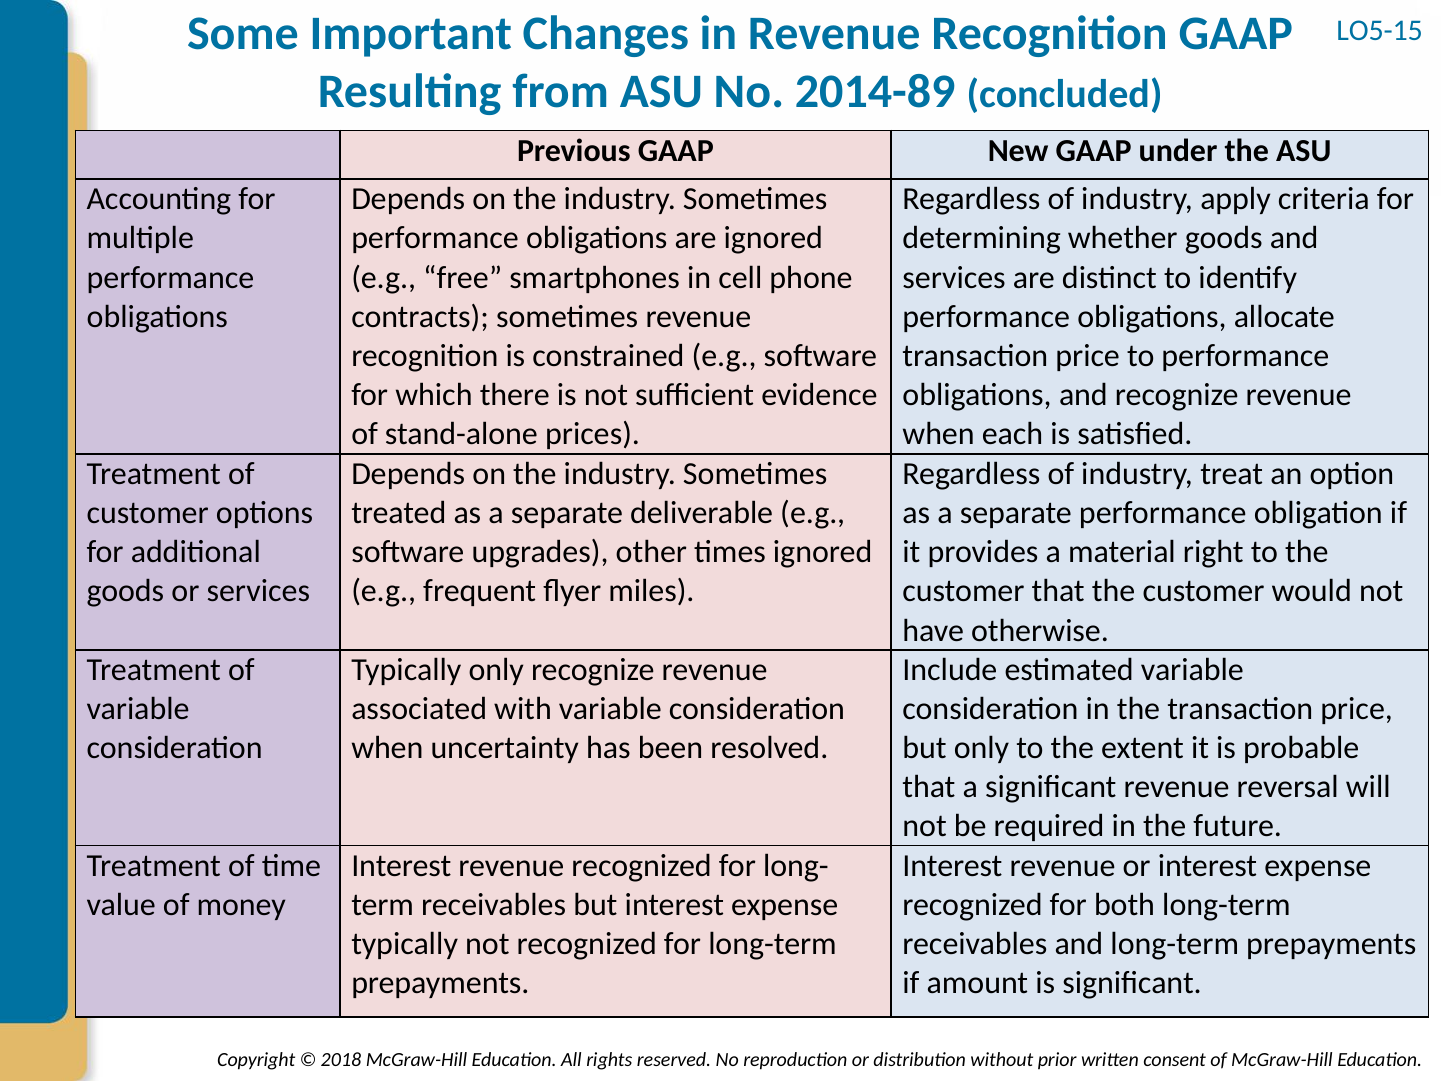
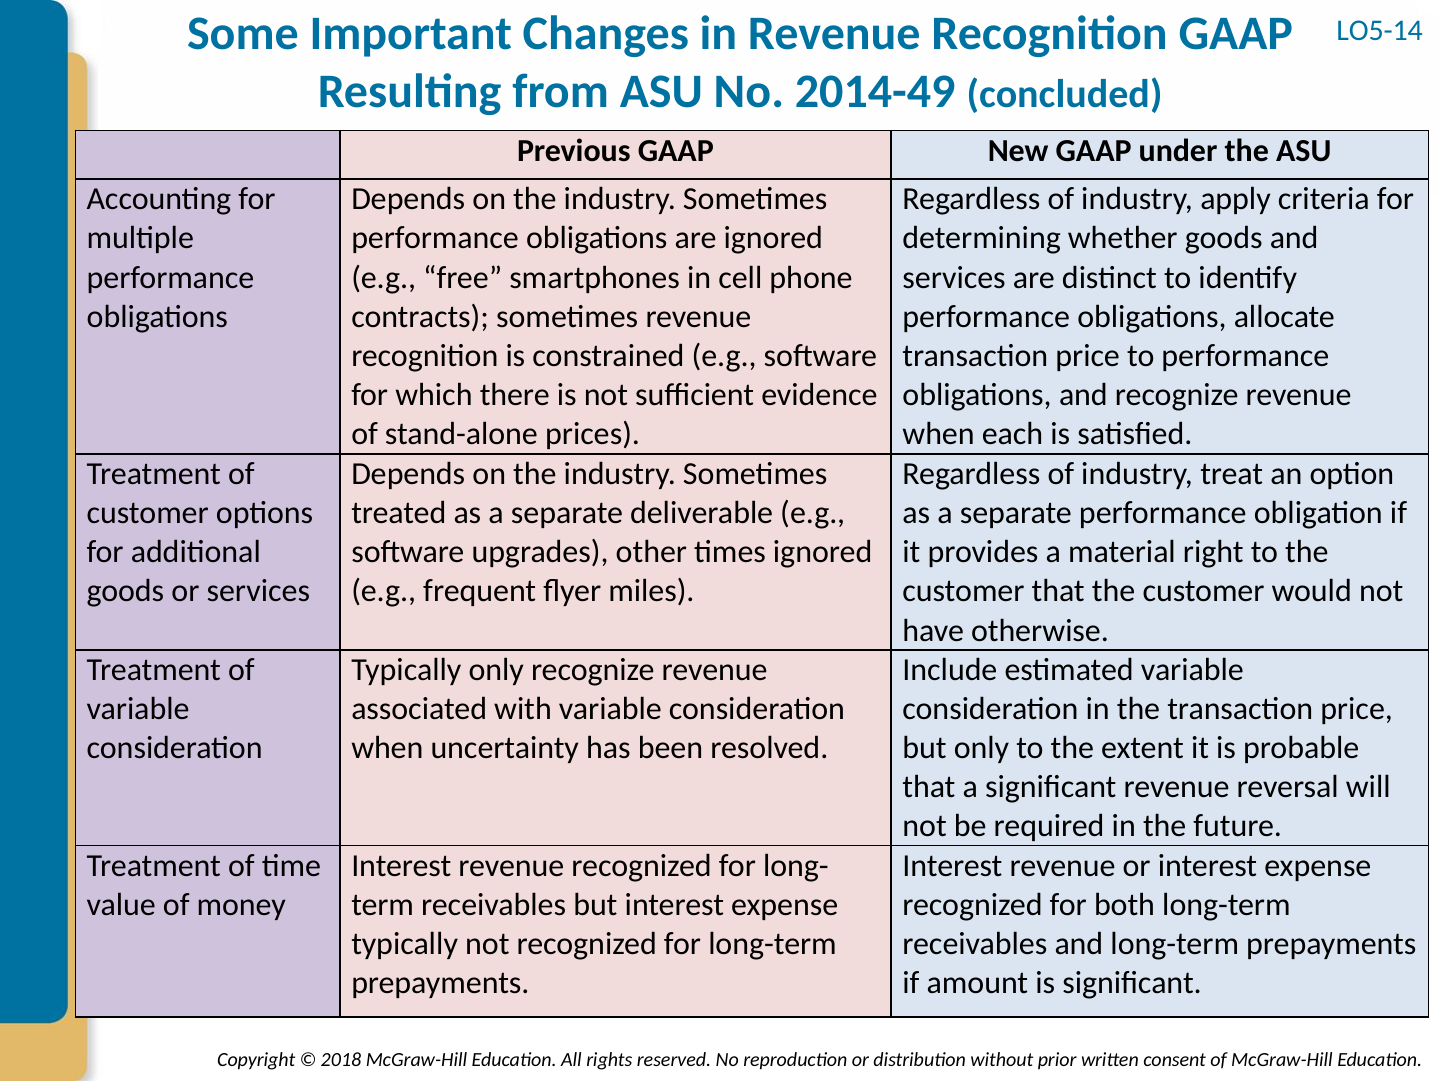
LO5-15: LO5-15 -> LO5-14
2014-89: 2014-89 -> 2014-49
